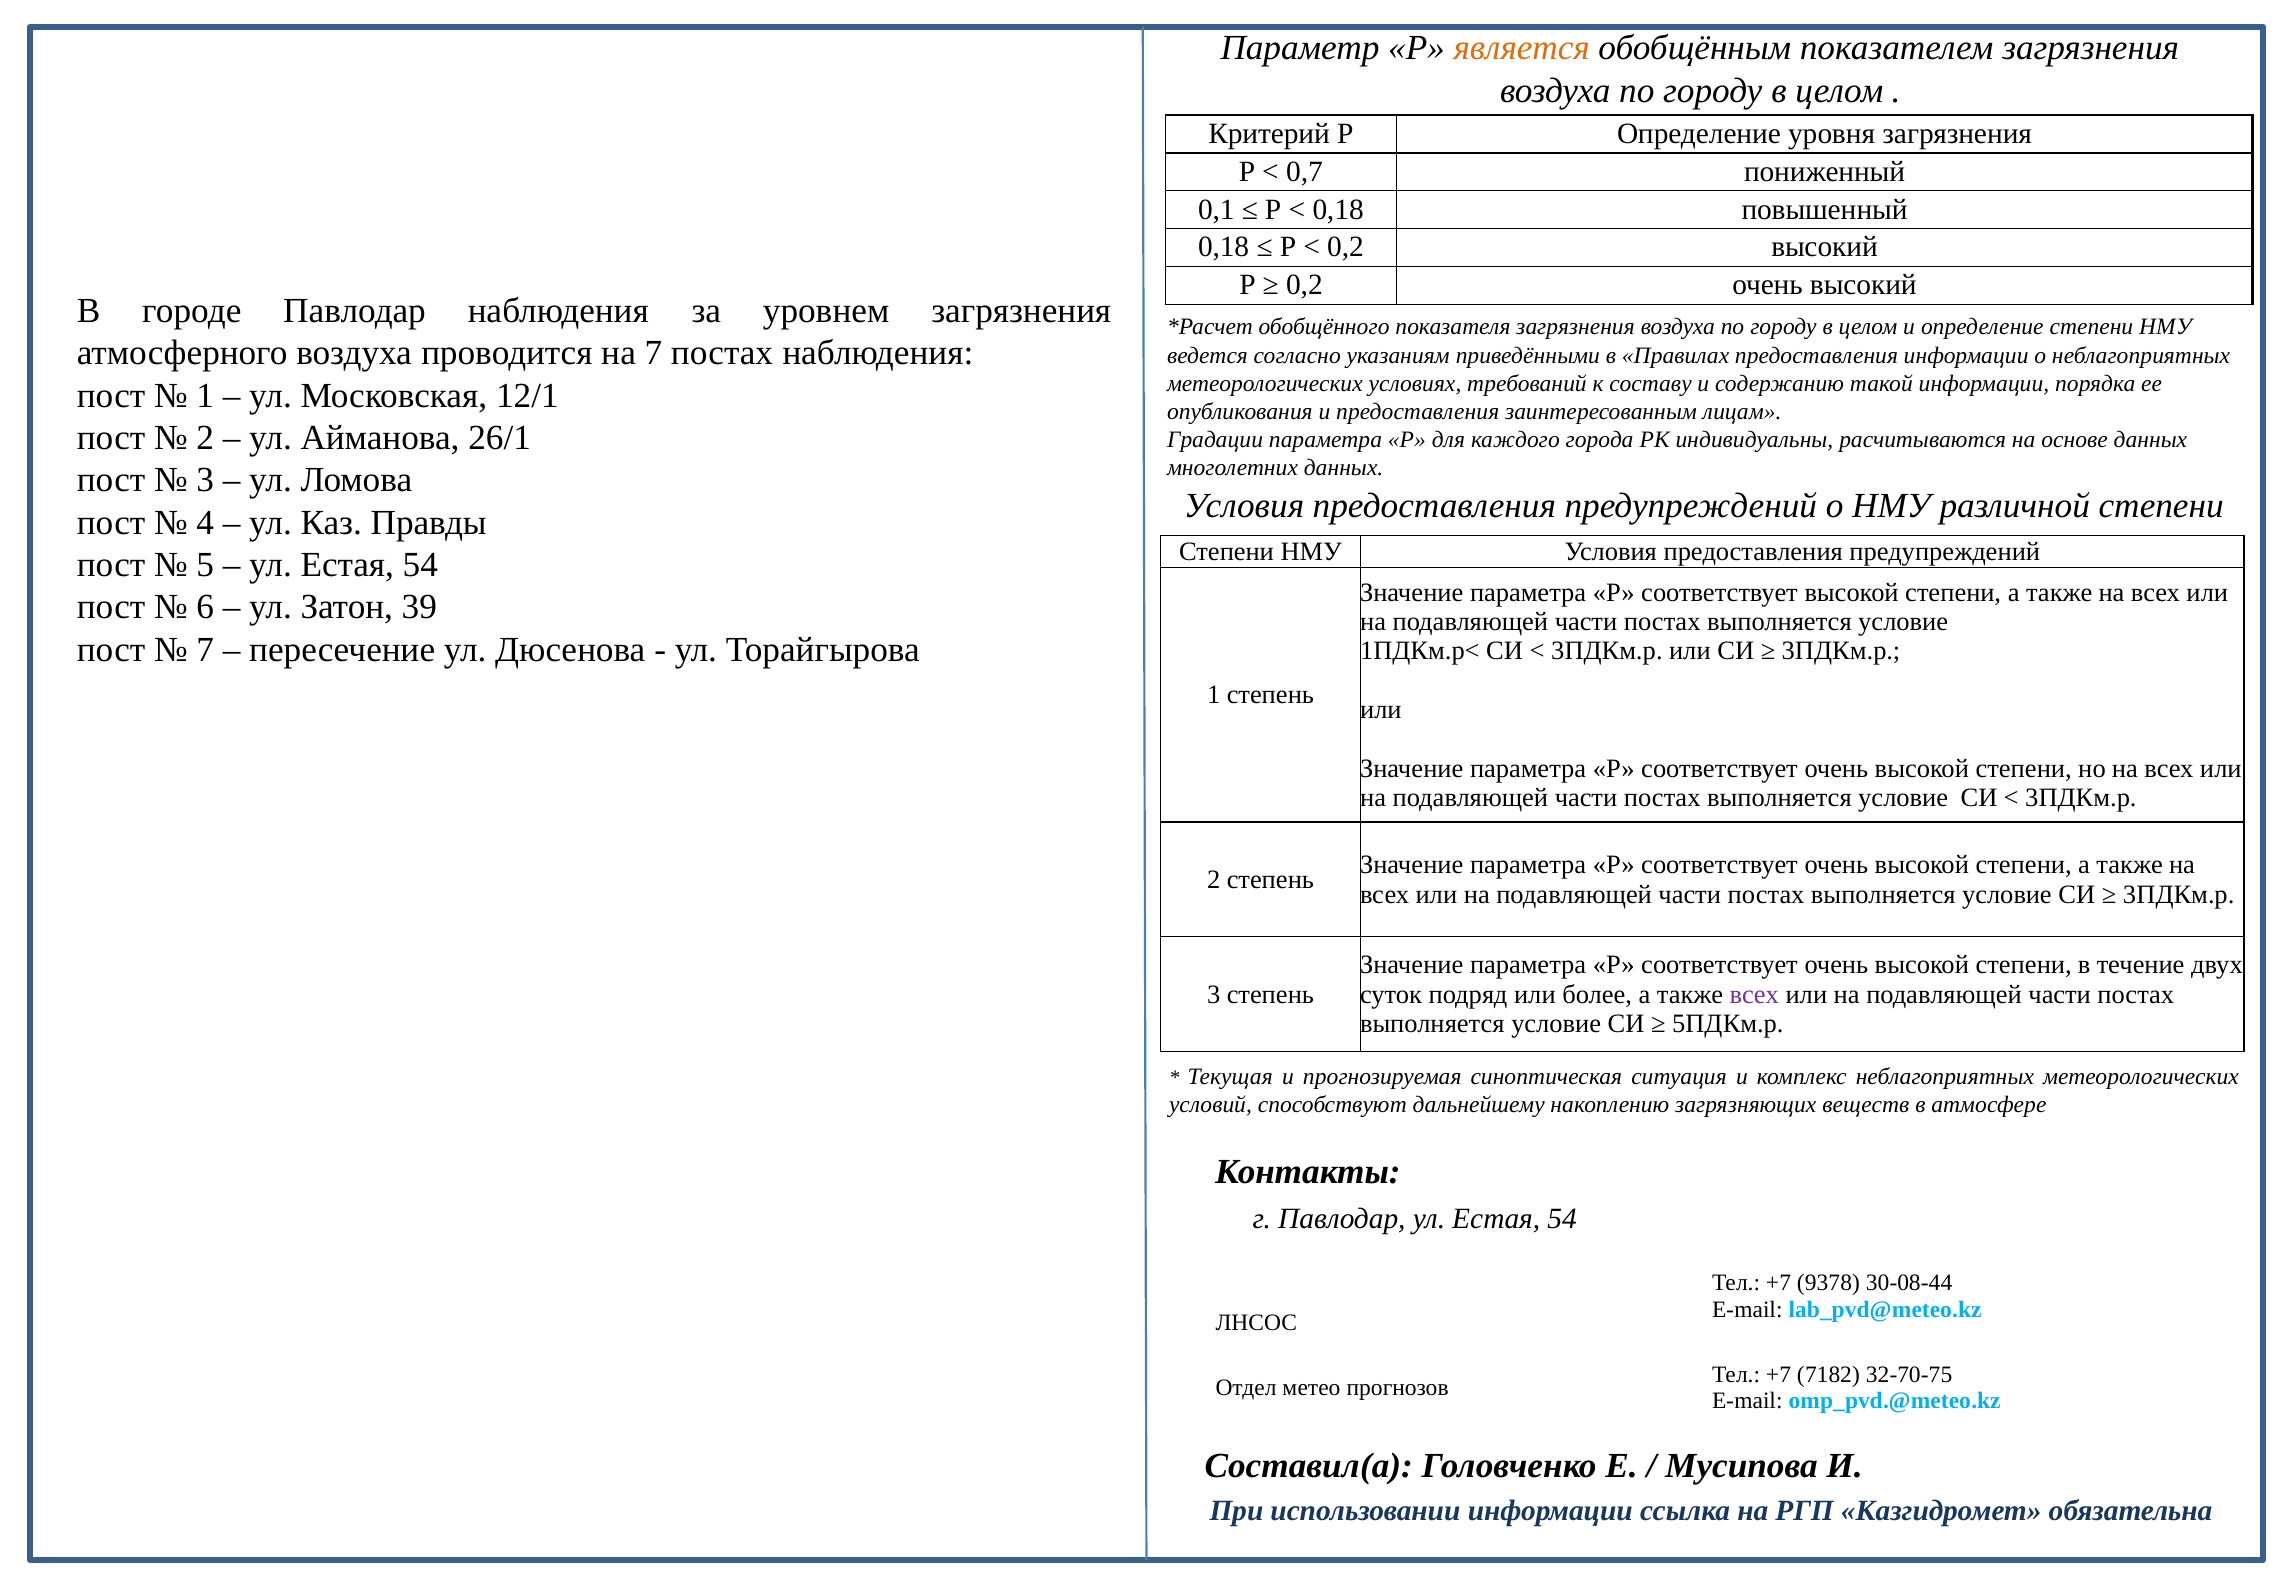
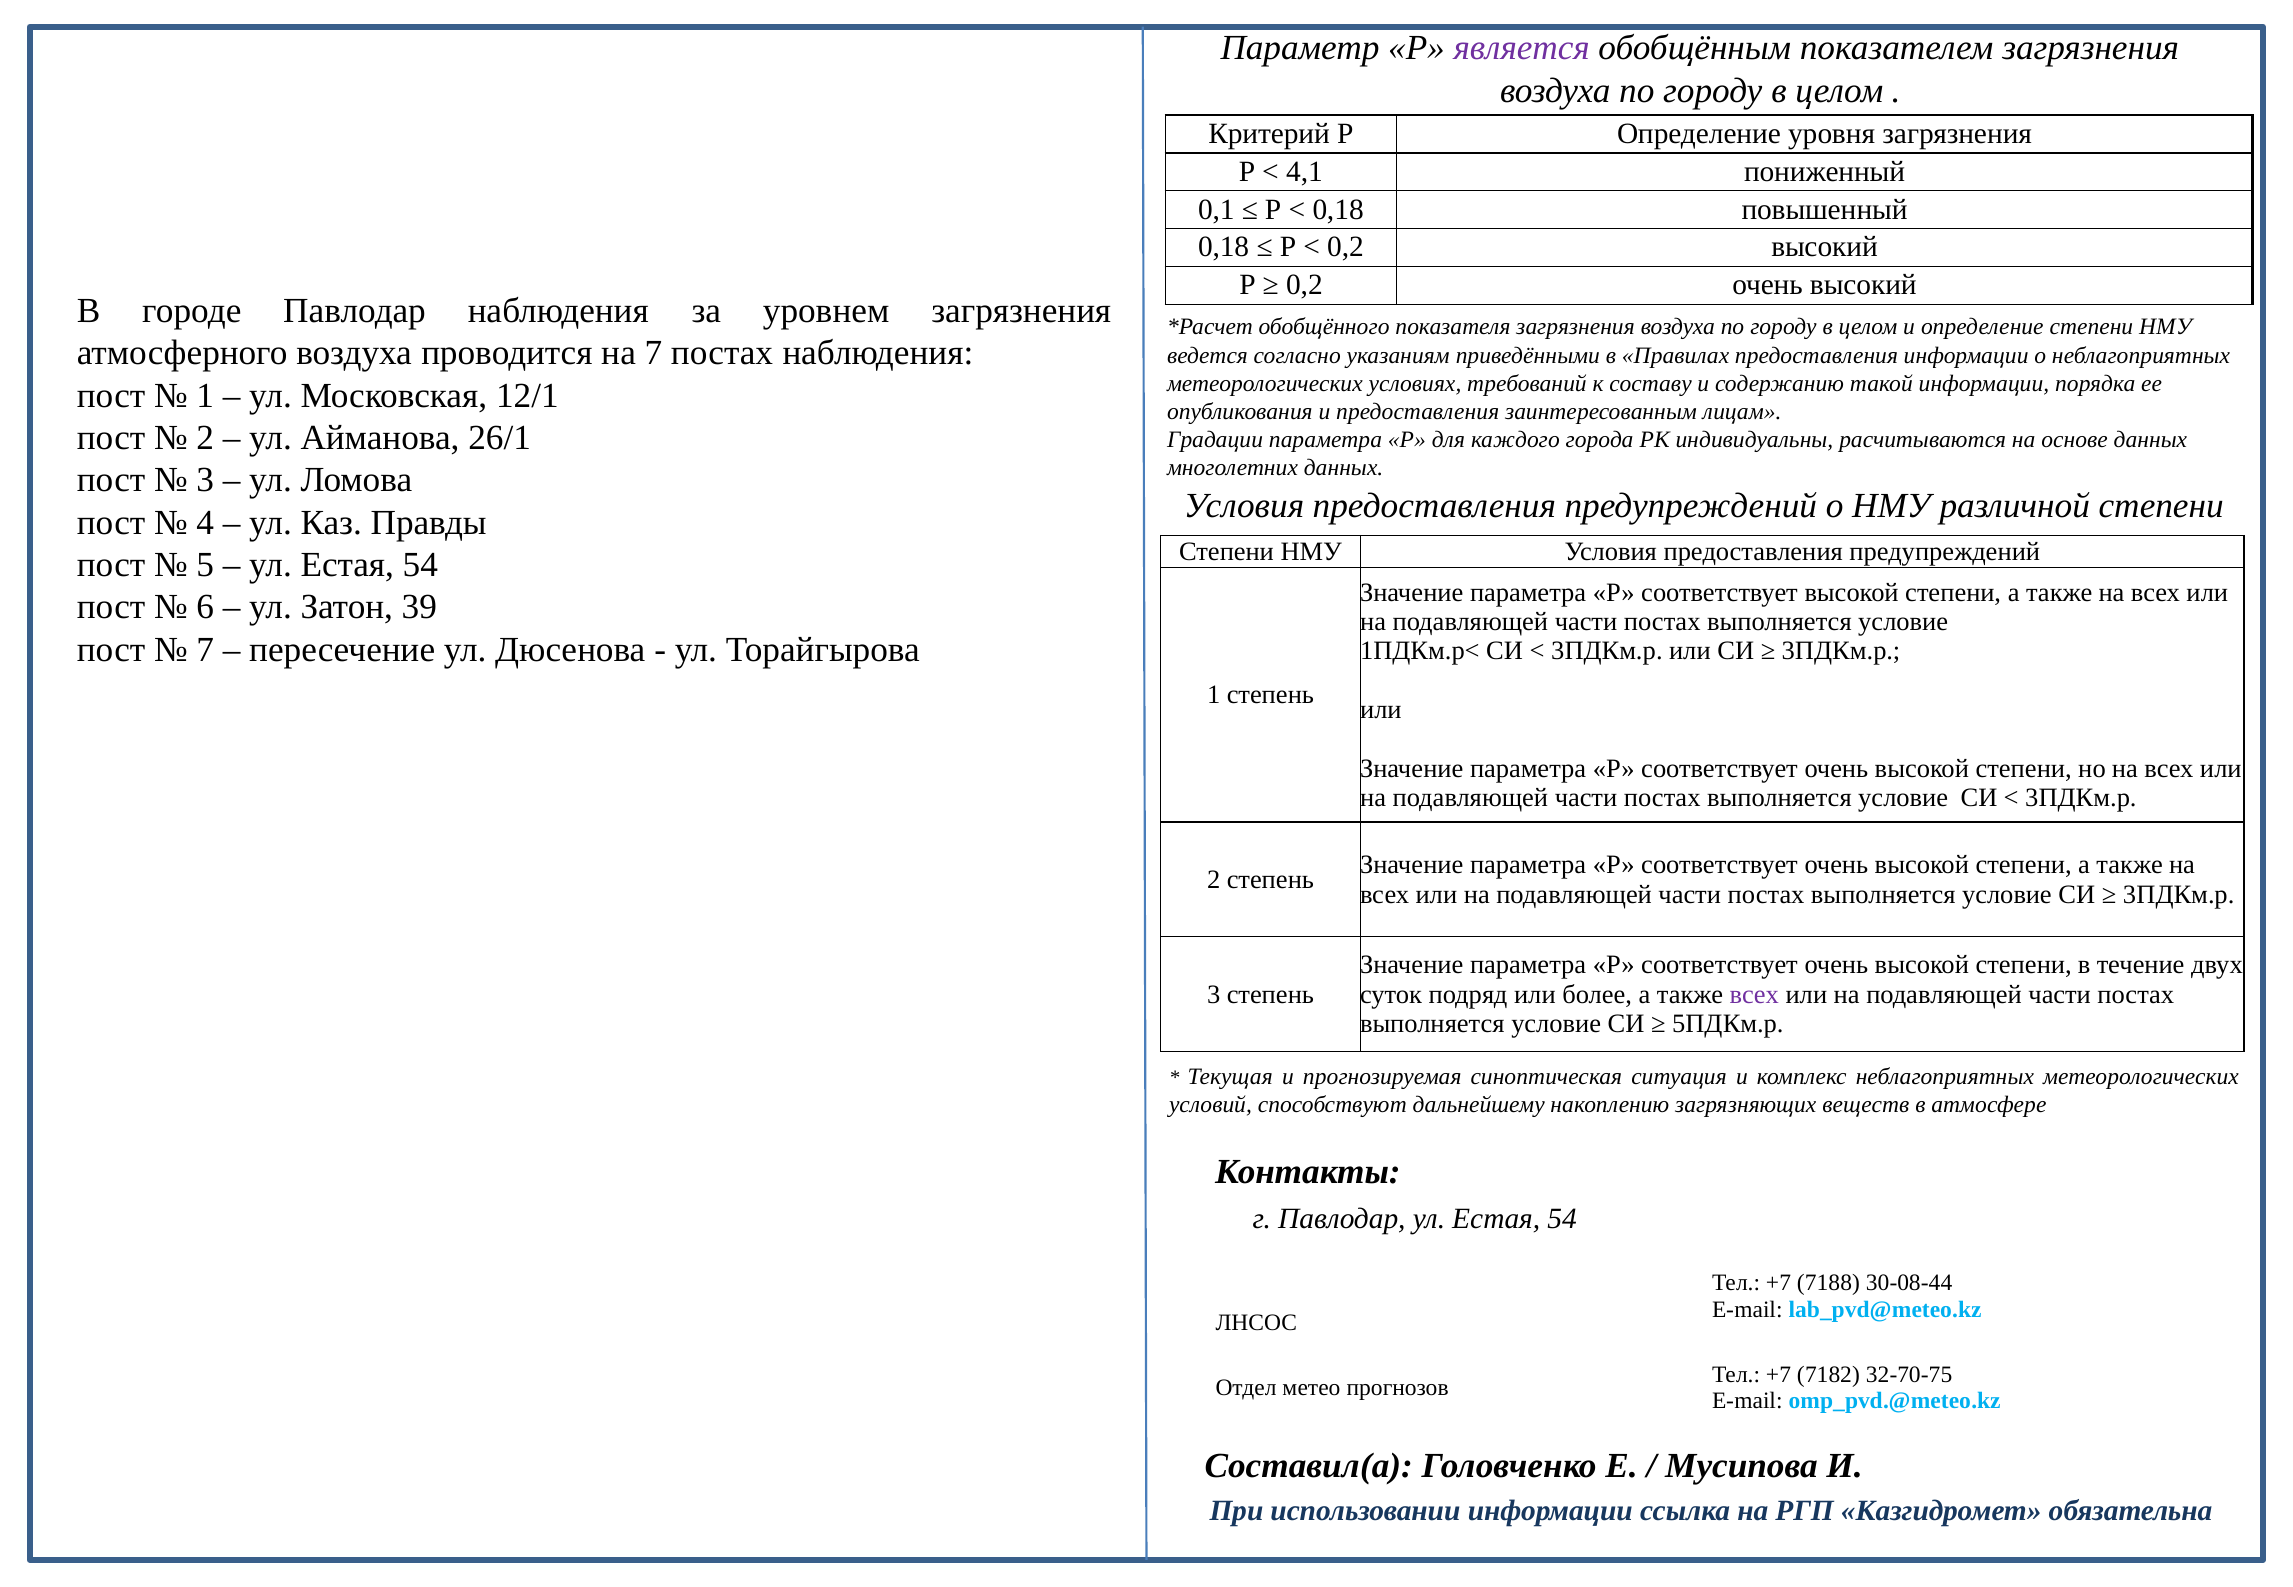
является colour: orange -> purple
0,7: 0,7 -> 4,1
9378: 9378 -> 7188
